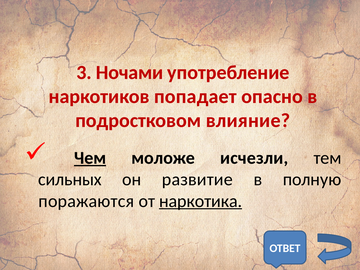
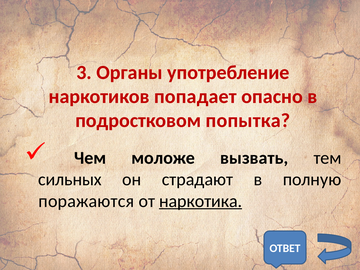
Ночами: Ночами -> Органы
влияние: влияние -> попытка
Чем underline: present -> none
исчезли: исчезли -> вызвать
развитие: развитие -> страдают
